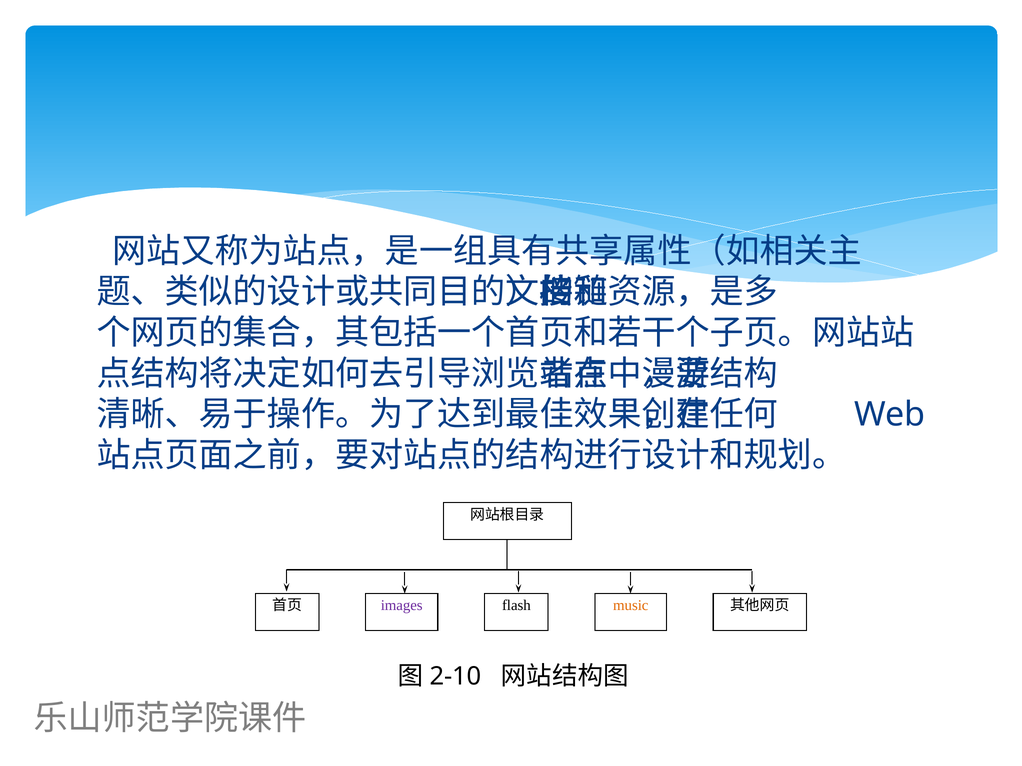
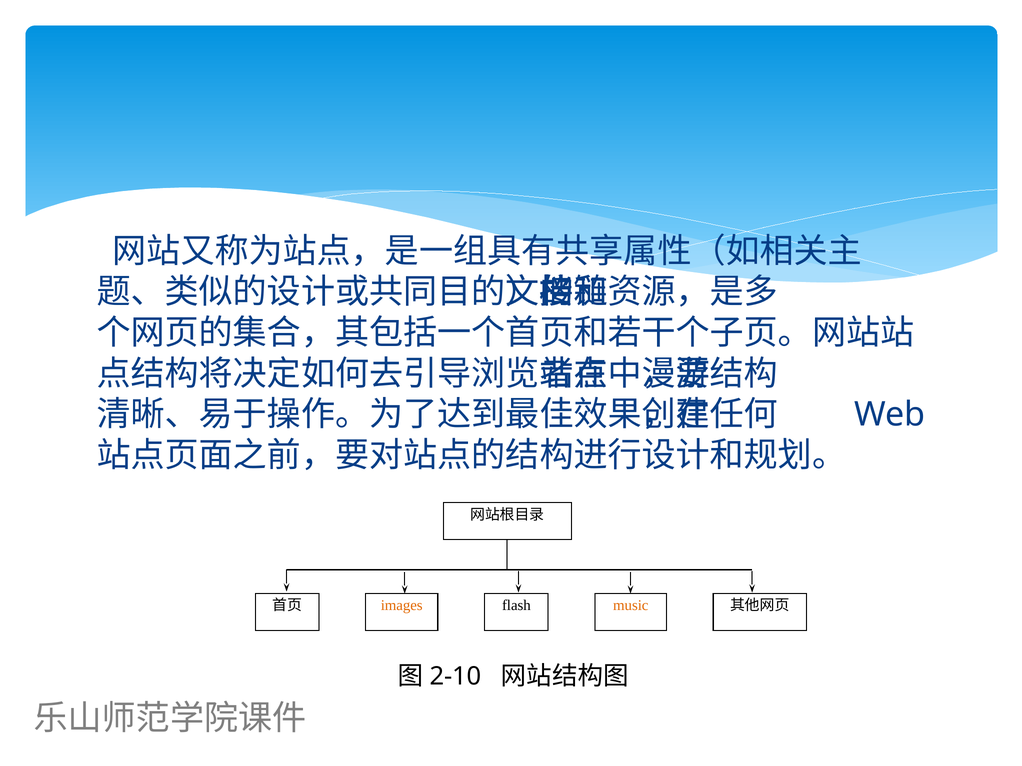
images colour: purple -> orange
